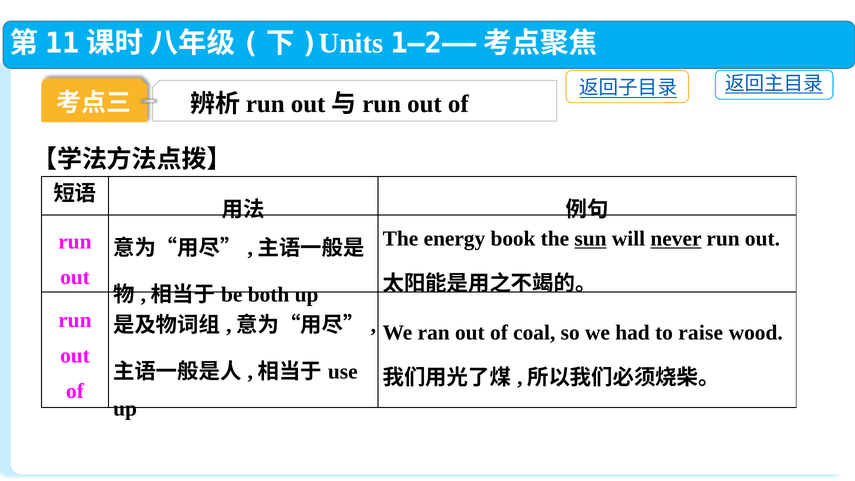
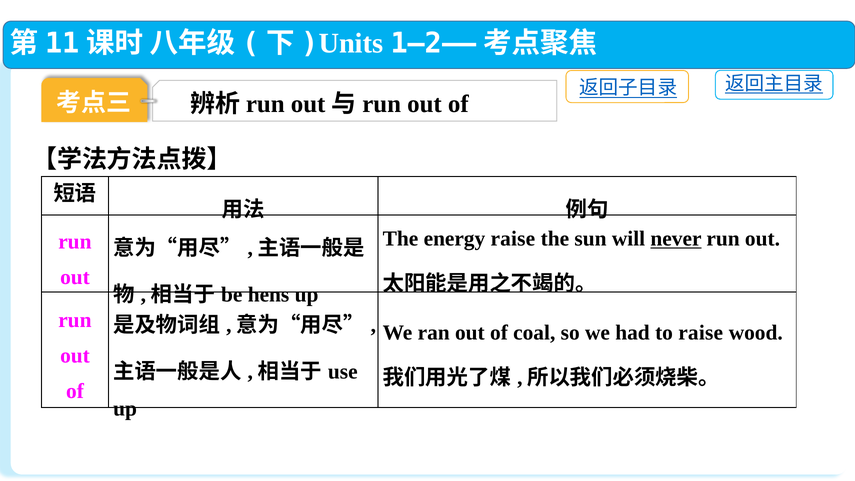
energy book: book -> raise
sun underline: present -> none
both: both -> hens
